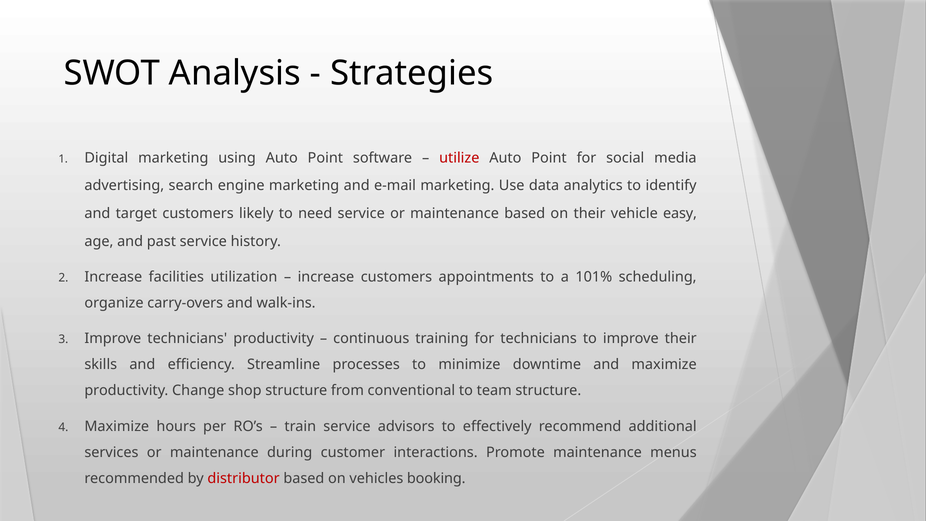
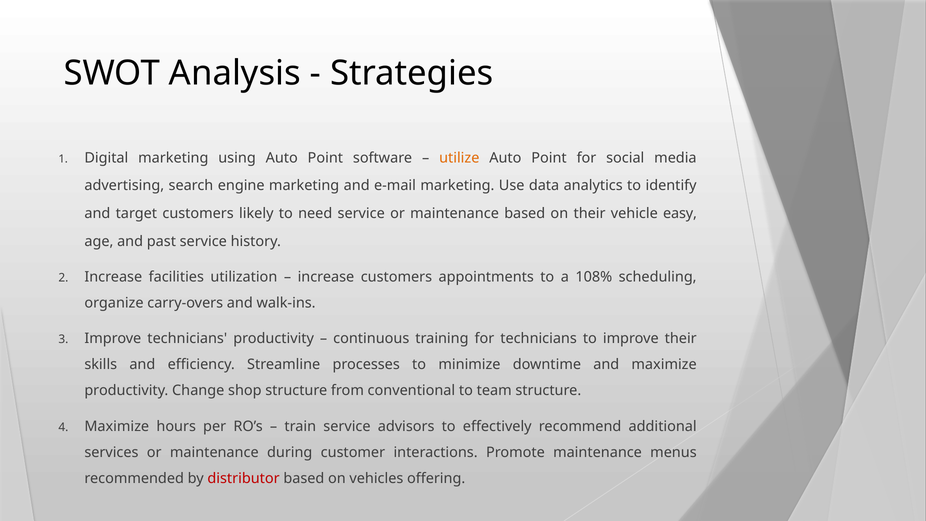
utilize colour: red -> orange
101%: 101% -> 108%
booking: booking -> offering
